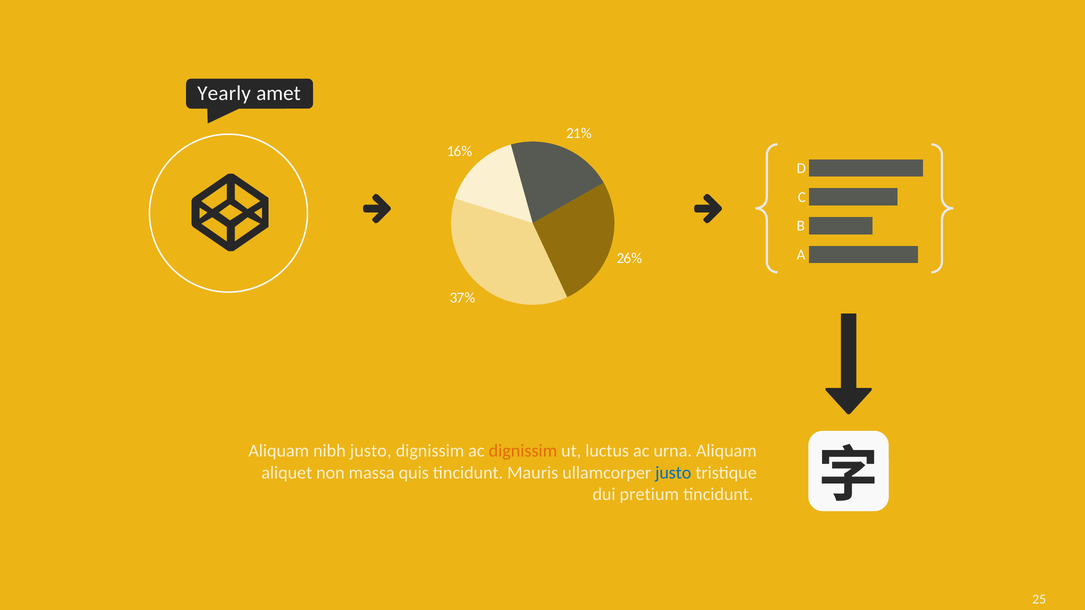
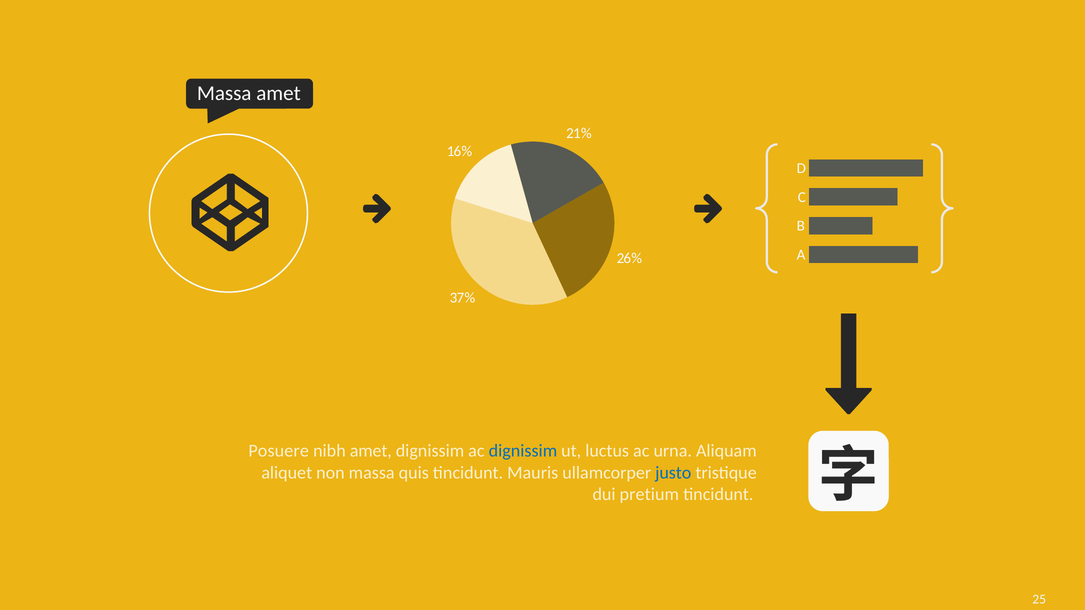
Yearly at (224, 93): Yearly -> Massa
Aliquam at (279, 451): Aliquam -> Posuere
nibh justo: justo -> amet
dignissim at (523, 451) colour: orange -> blue
